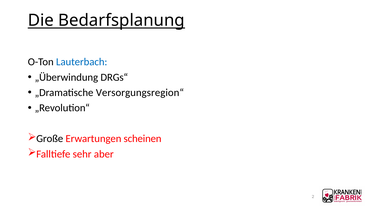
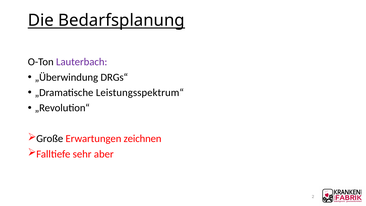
Lauterbach colour: blue -> purple
Versorgungsregion“: Versorgungsregion“ -> Leistungsspektrum“
scheinen: scheinen -> zeichnen
